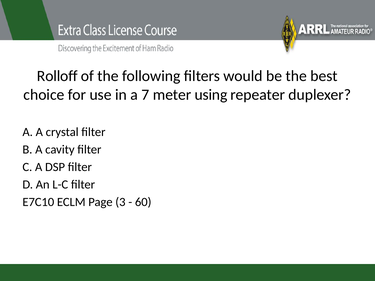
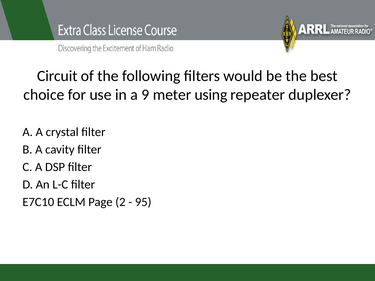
Rolloff: Rolloff -> Circuit
7: 7 -> 9
3: 3 -> 2
60: 60 -> 95
